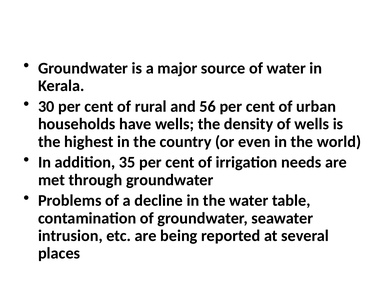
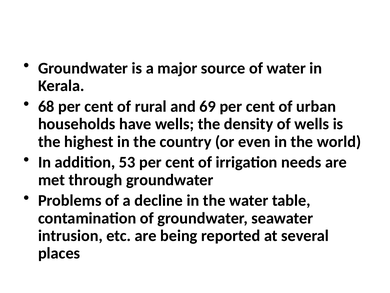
30: 30 -> 68
56: 56 -> 69
35: 35 -> 53
